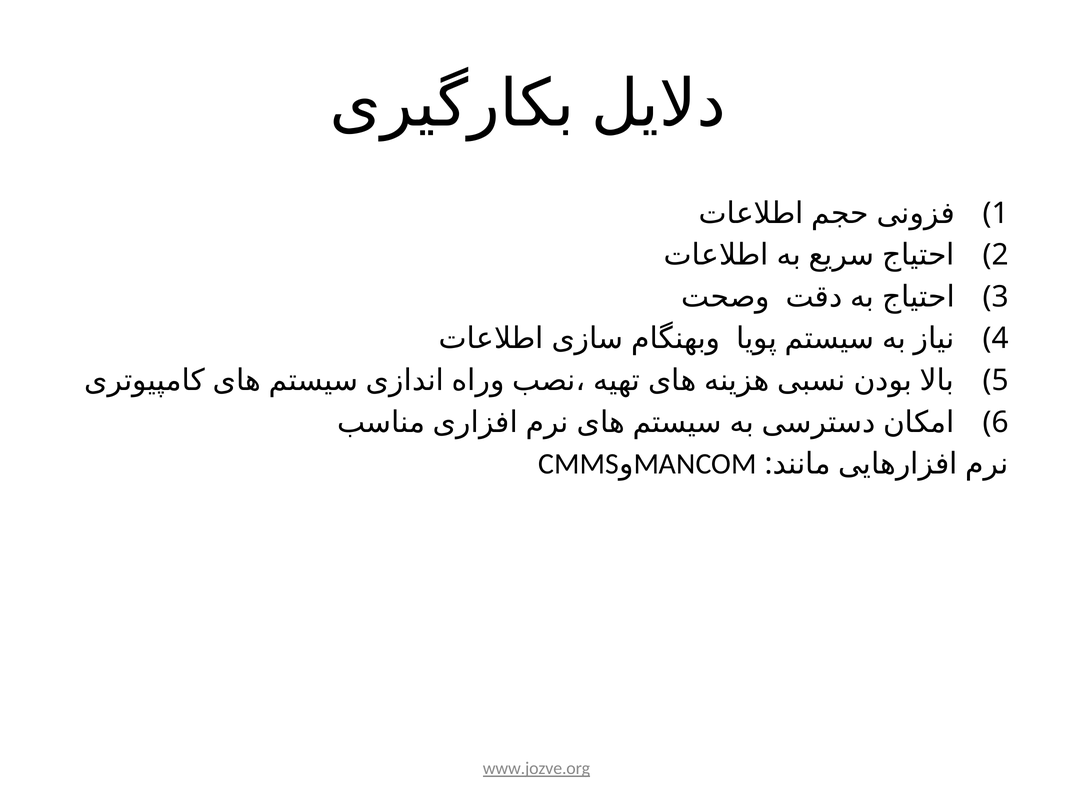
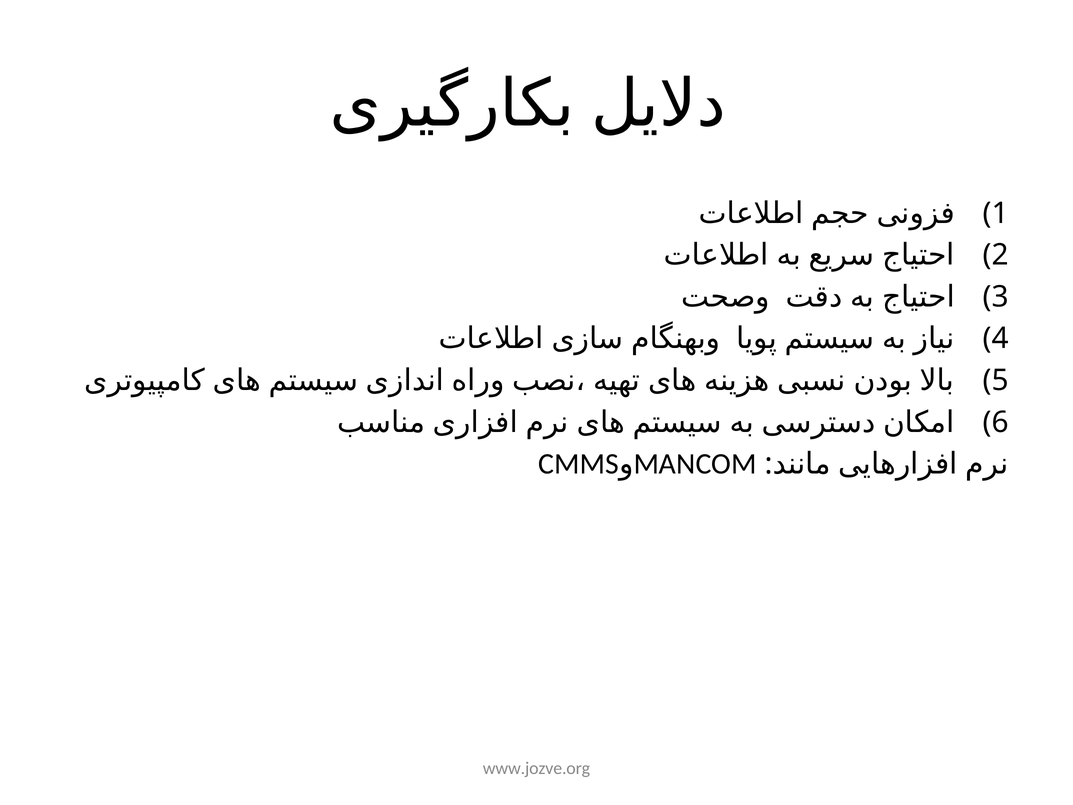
www.jozve.org underline: present -> none
